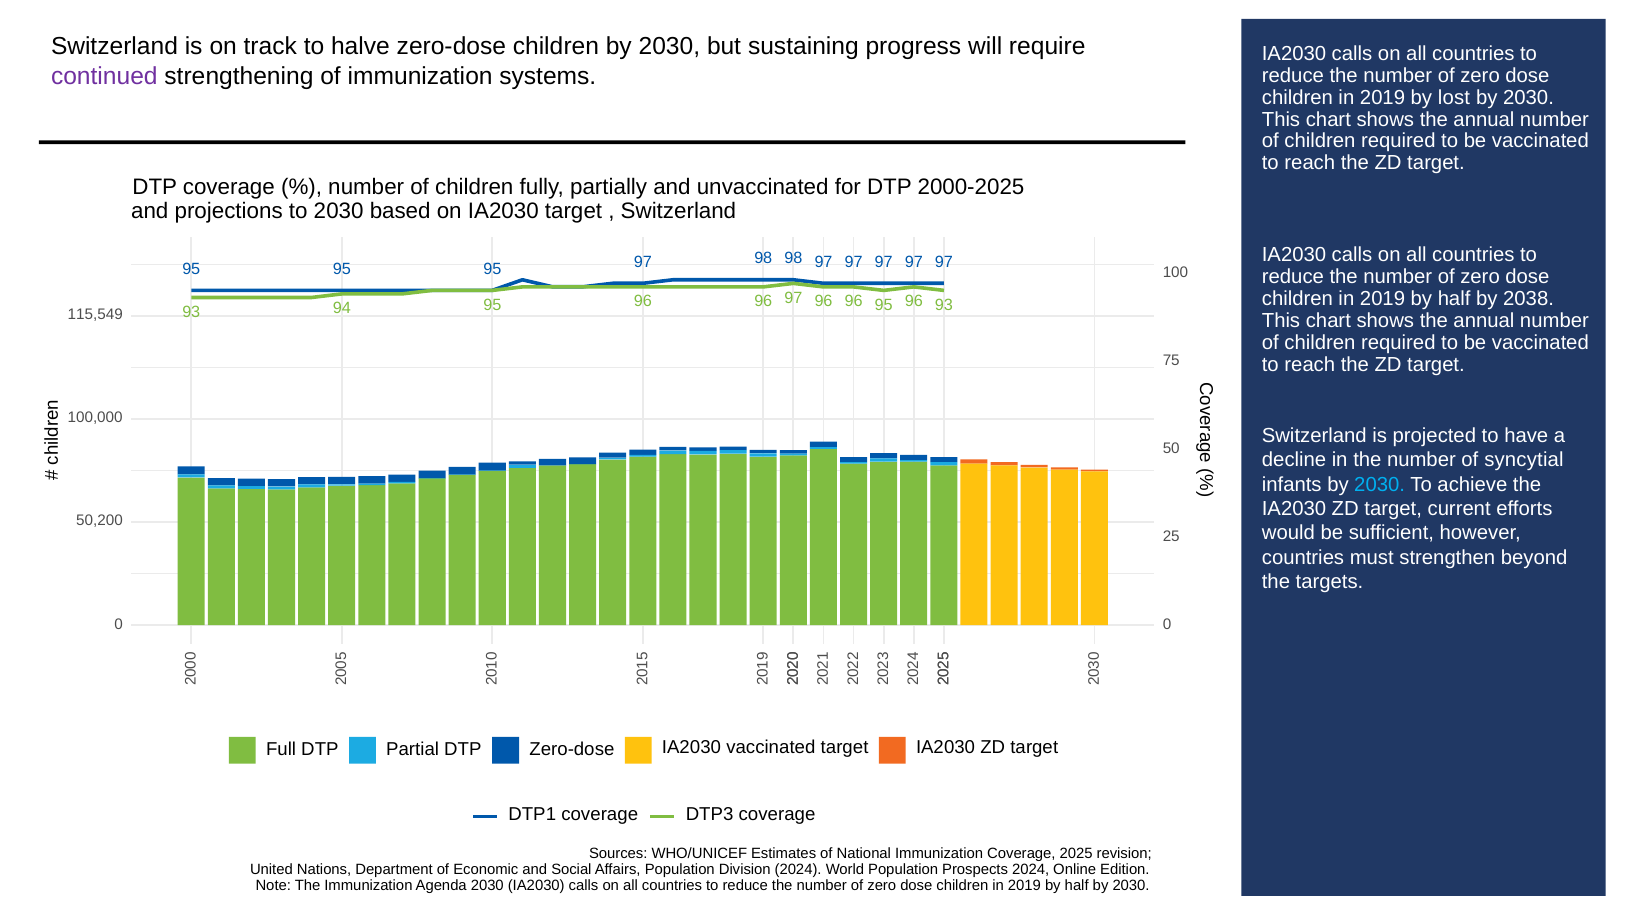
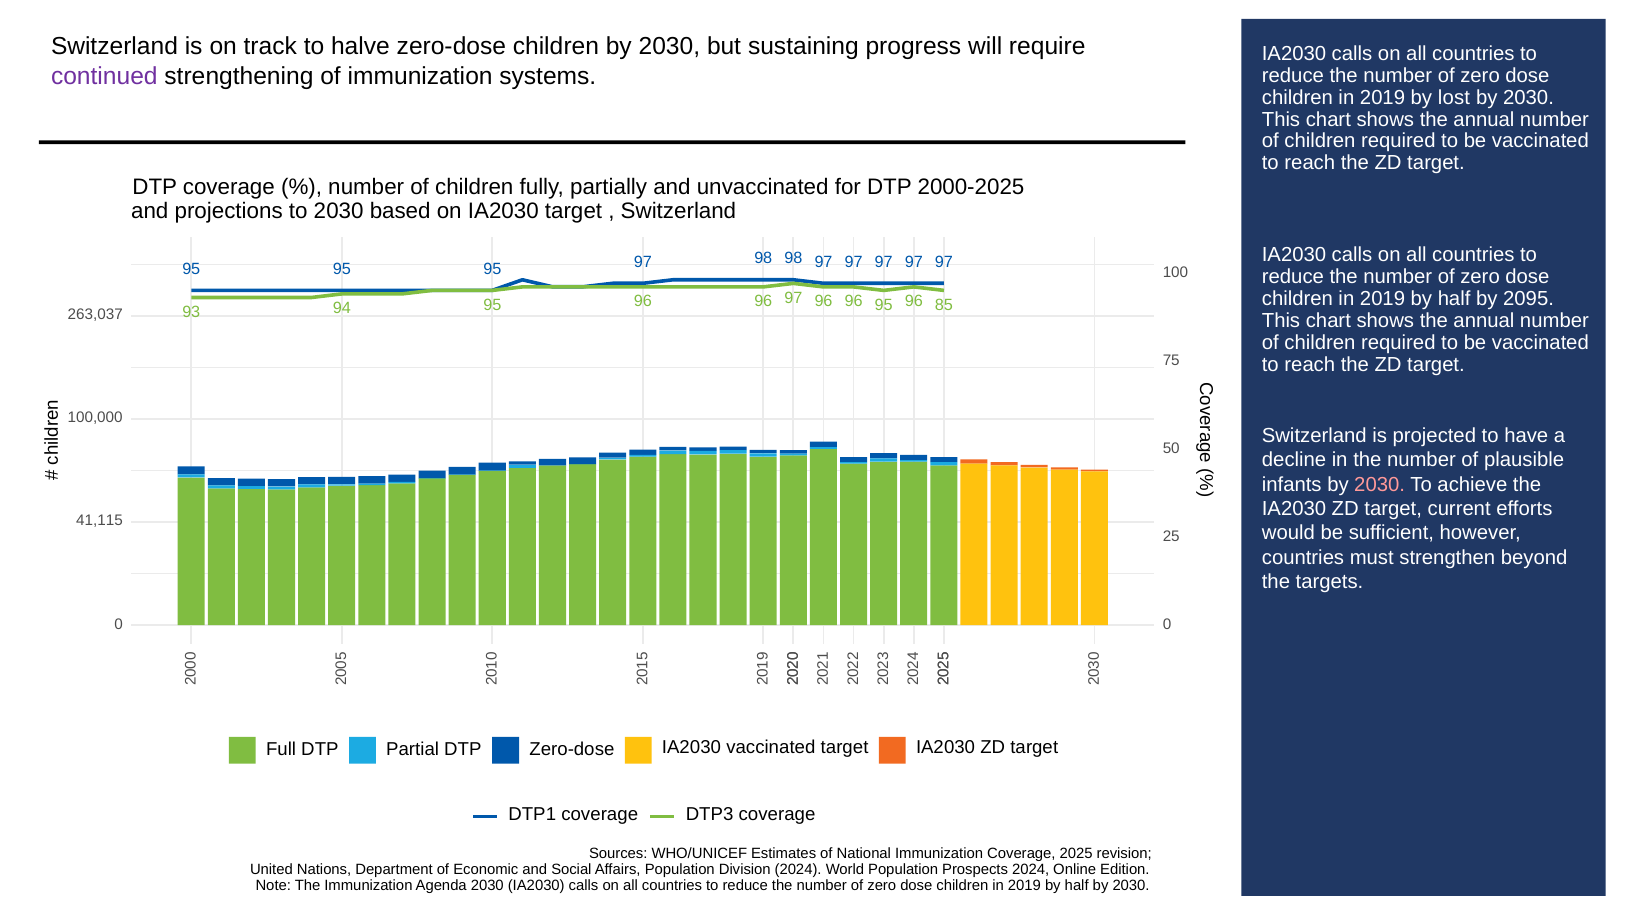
2038: 2038 -> 2095
96 93: 93 -> 85
115,549: 115,549 -> 263,037
syncytial: syncytial -> plausible
2030 at (1380, 484) colour: light blue -> pink
50,200: 50,200 -> 41,115
